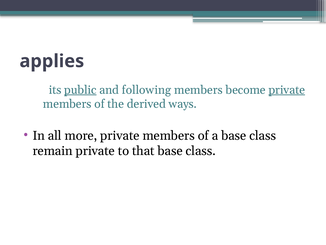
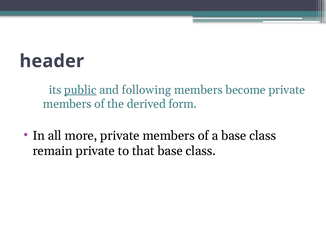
applies: applies -> header
private at (287, 90) underline: present -> none
ways: ways -> form
